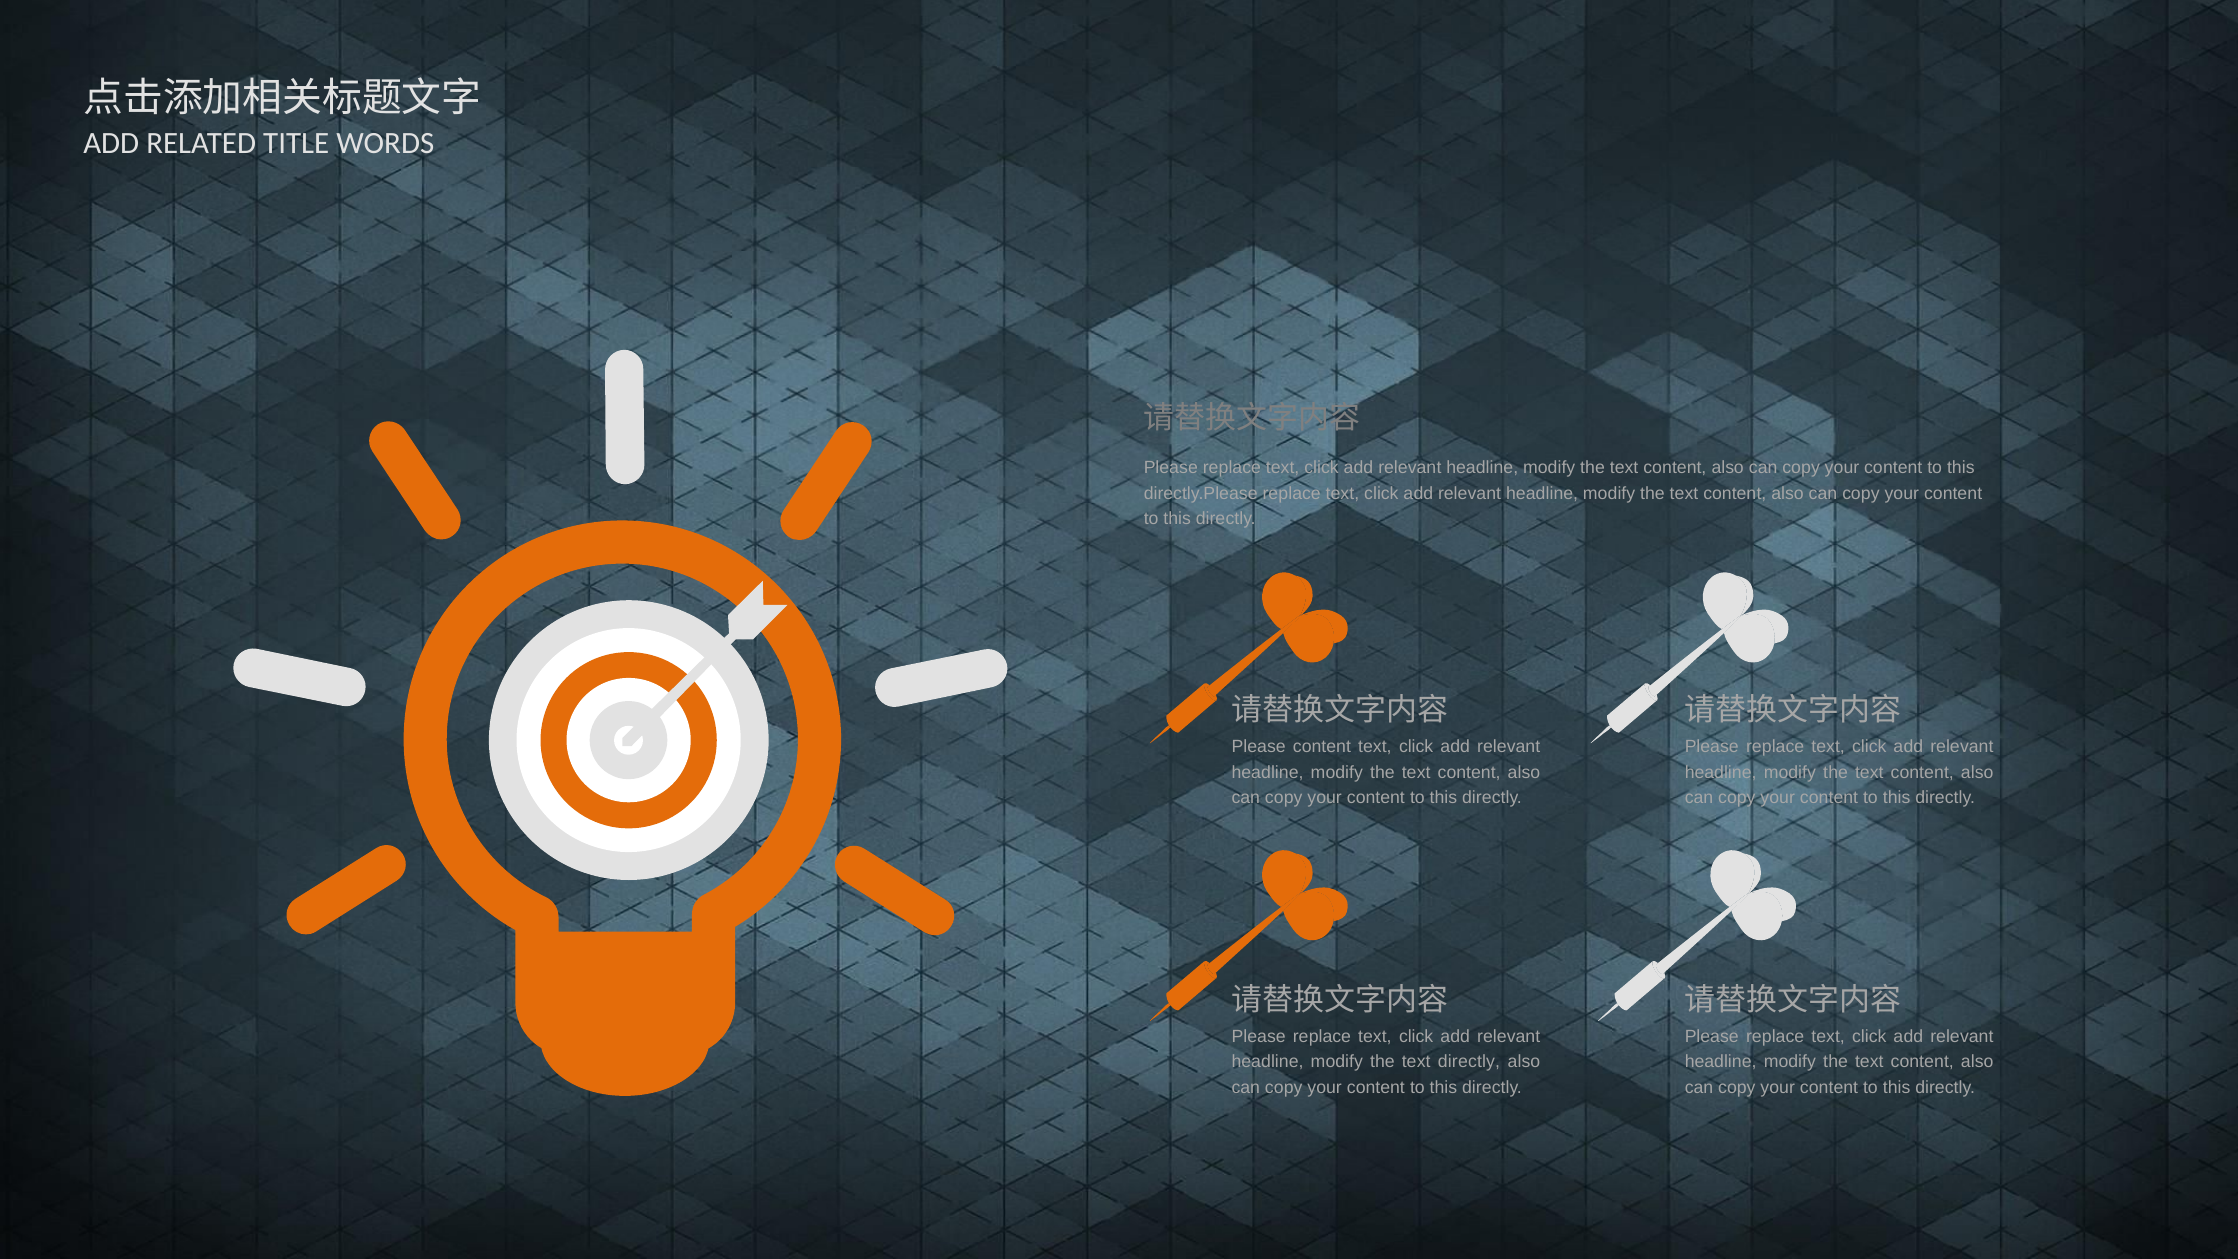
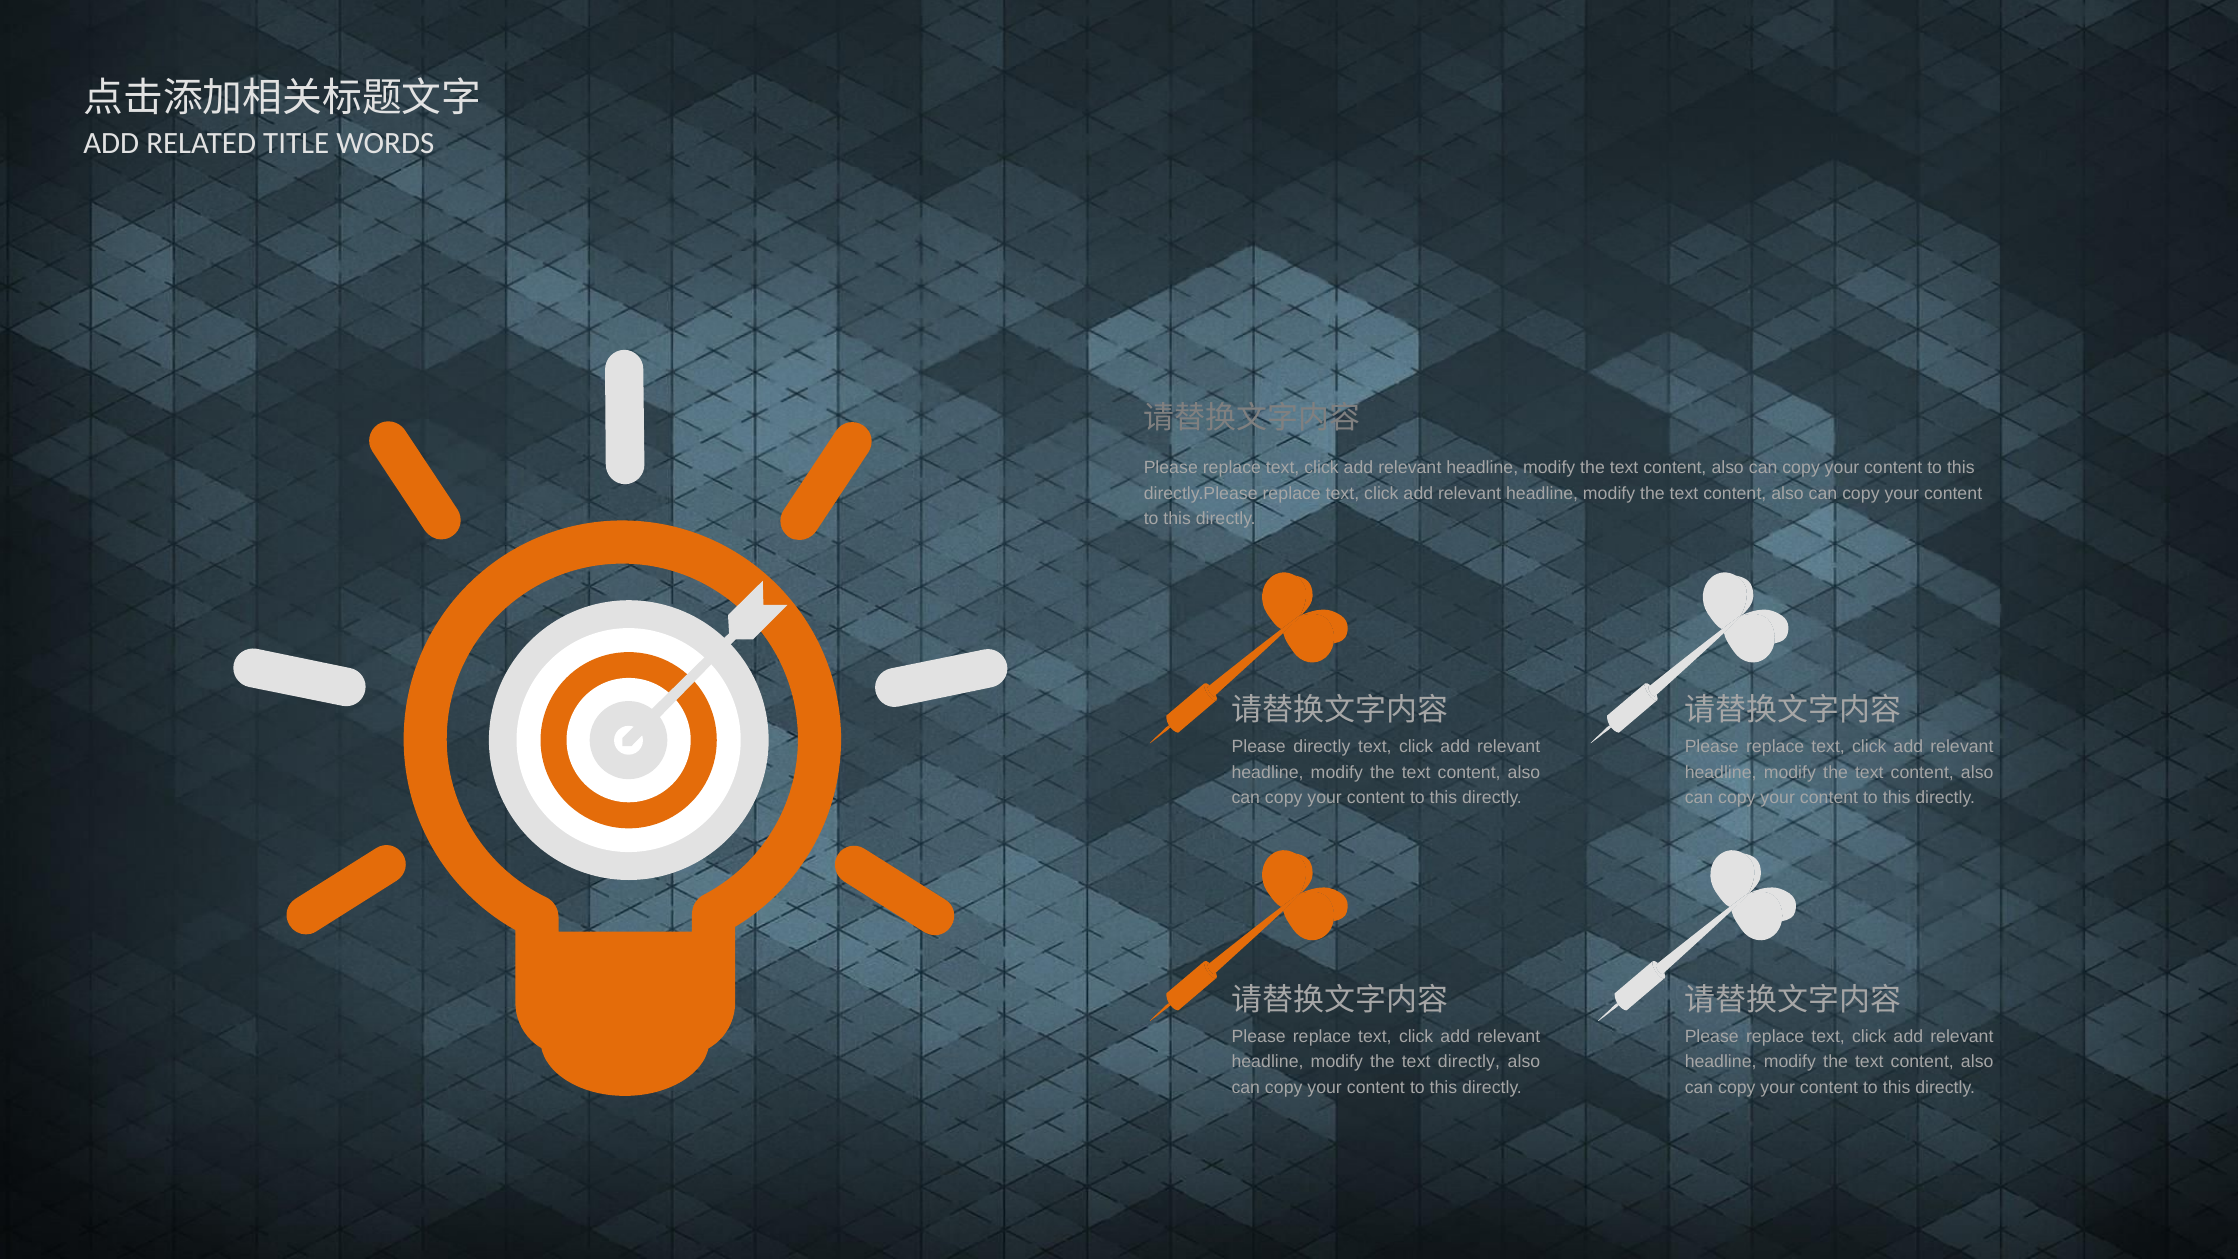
Please content: content -> directly
